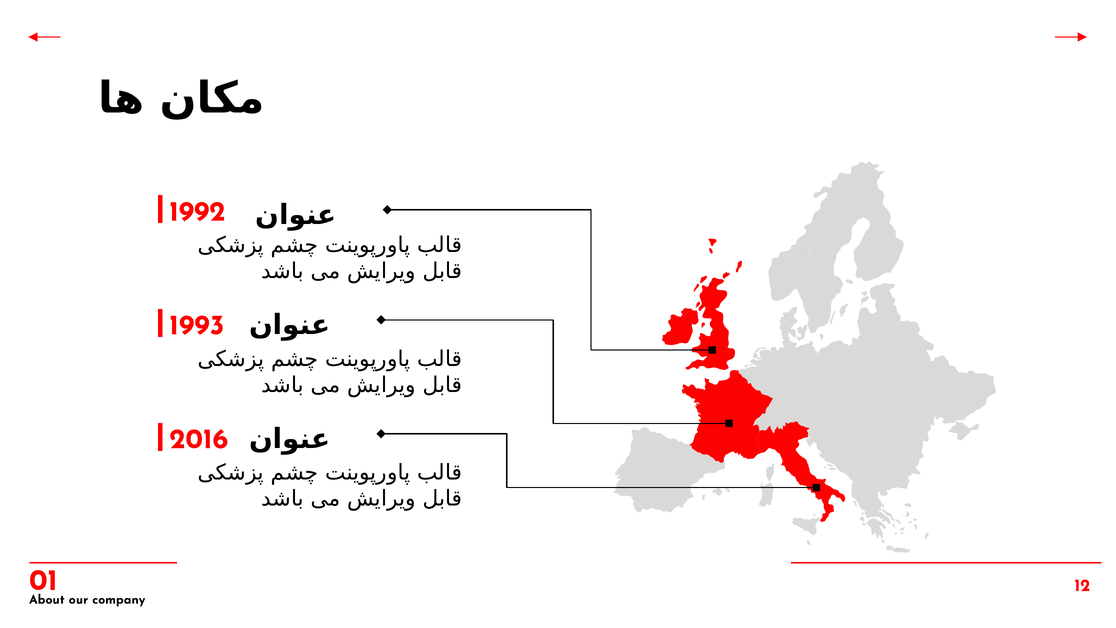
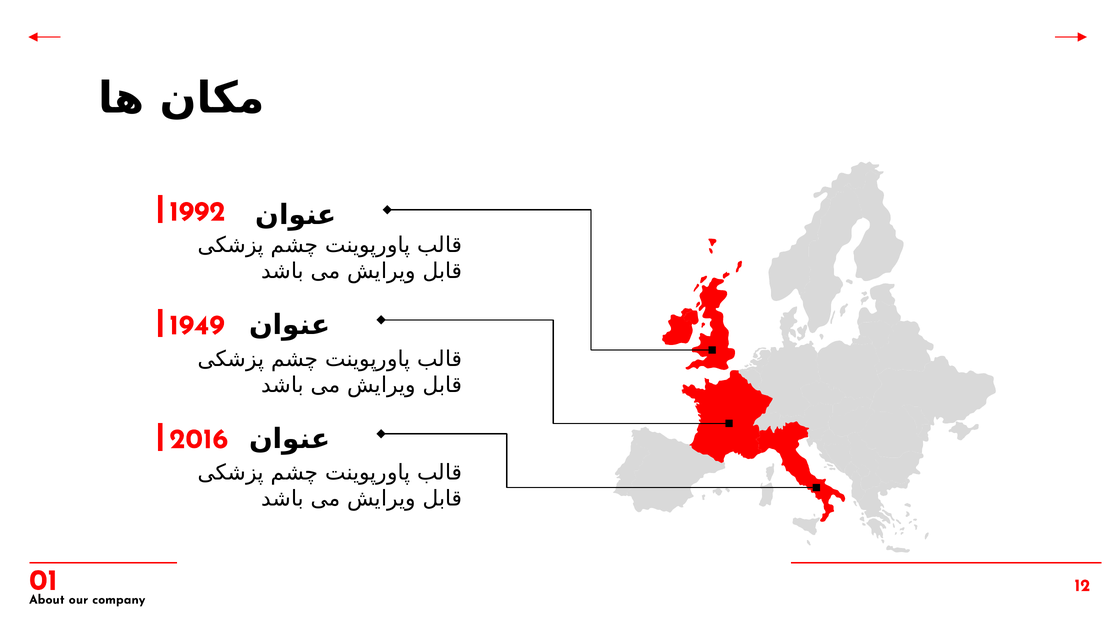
1993: 1993 -> 1949
